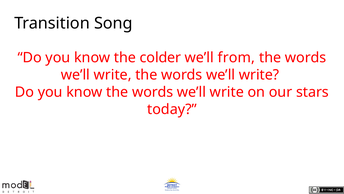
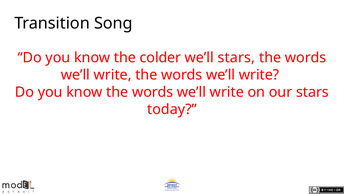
we’ll from: from -> stars
